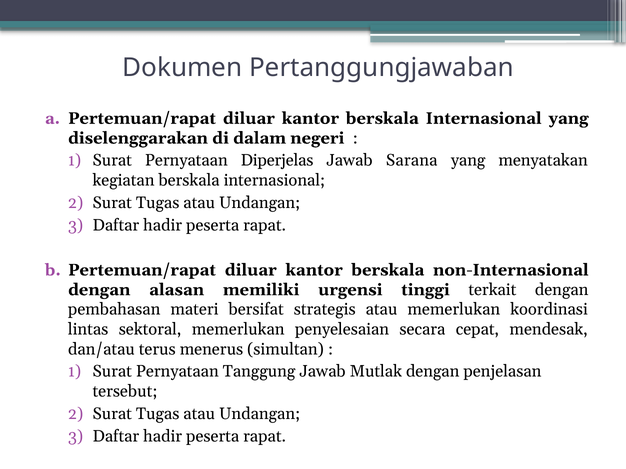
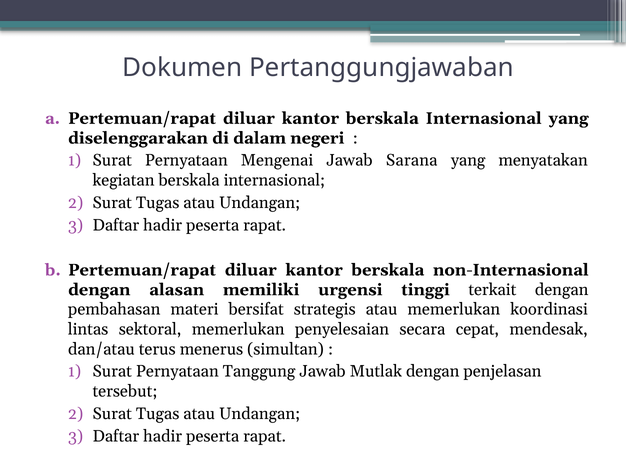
Diperjelas: Diperjelas -> Mengenai
